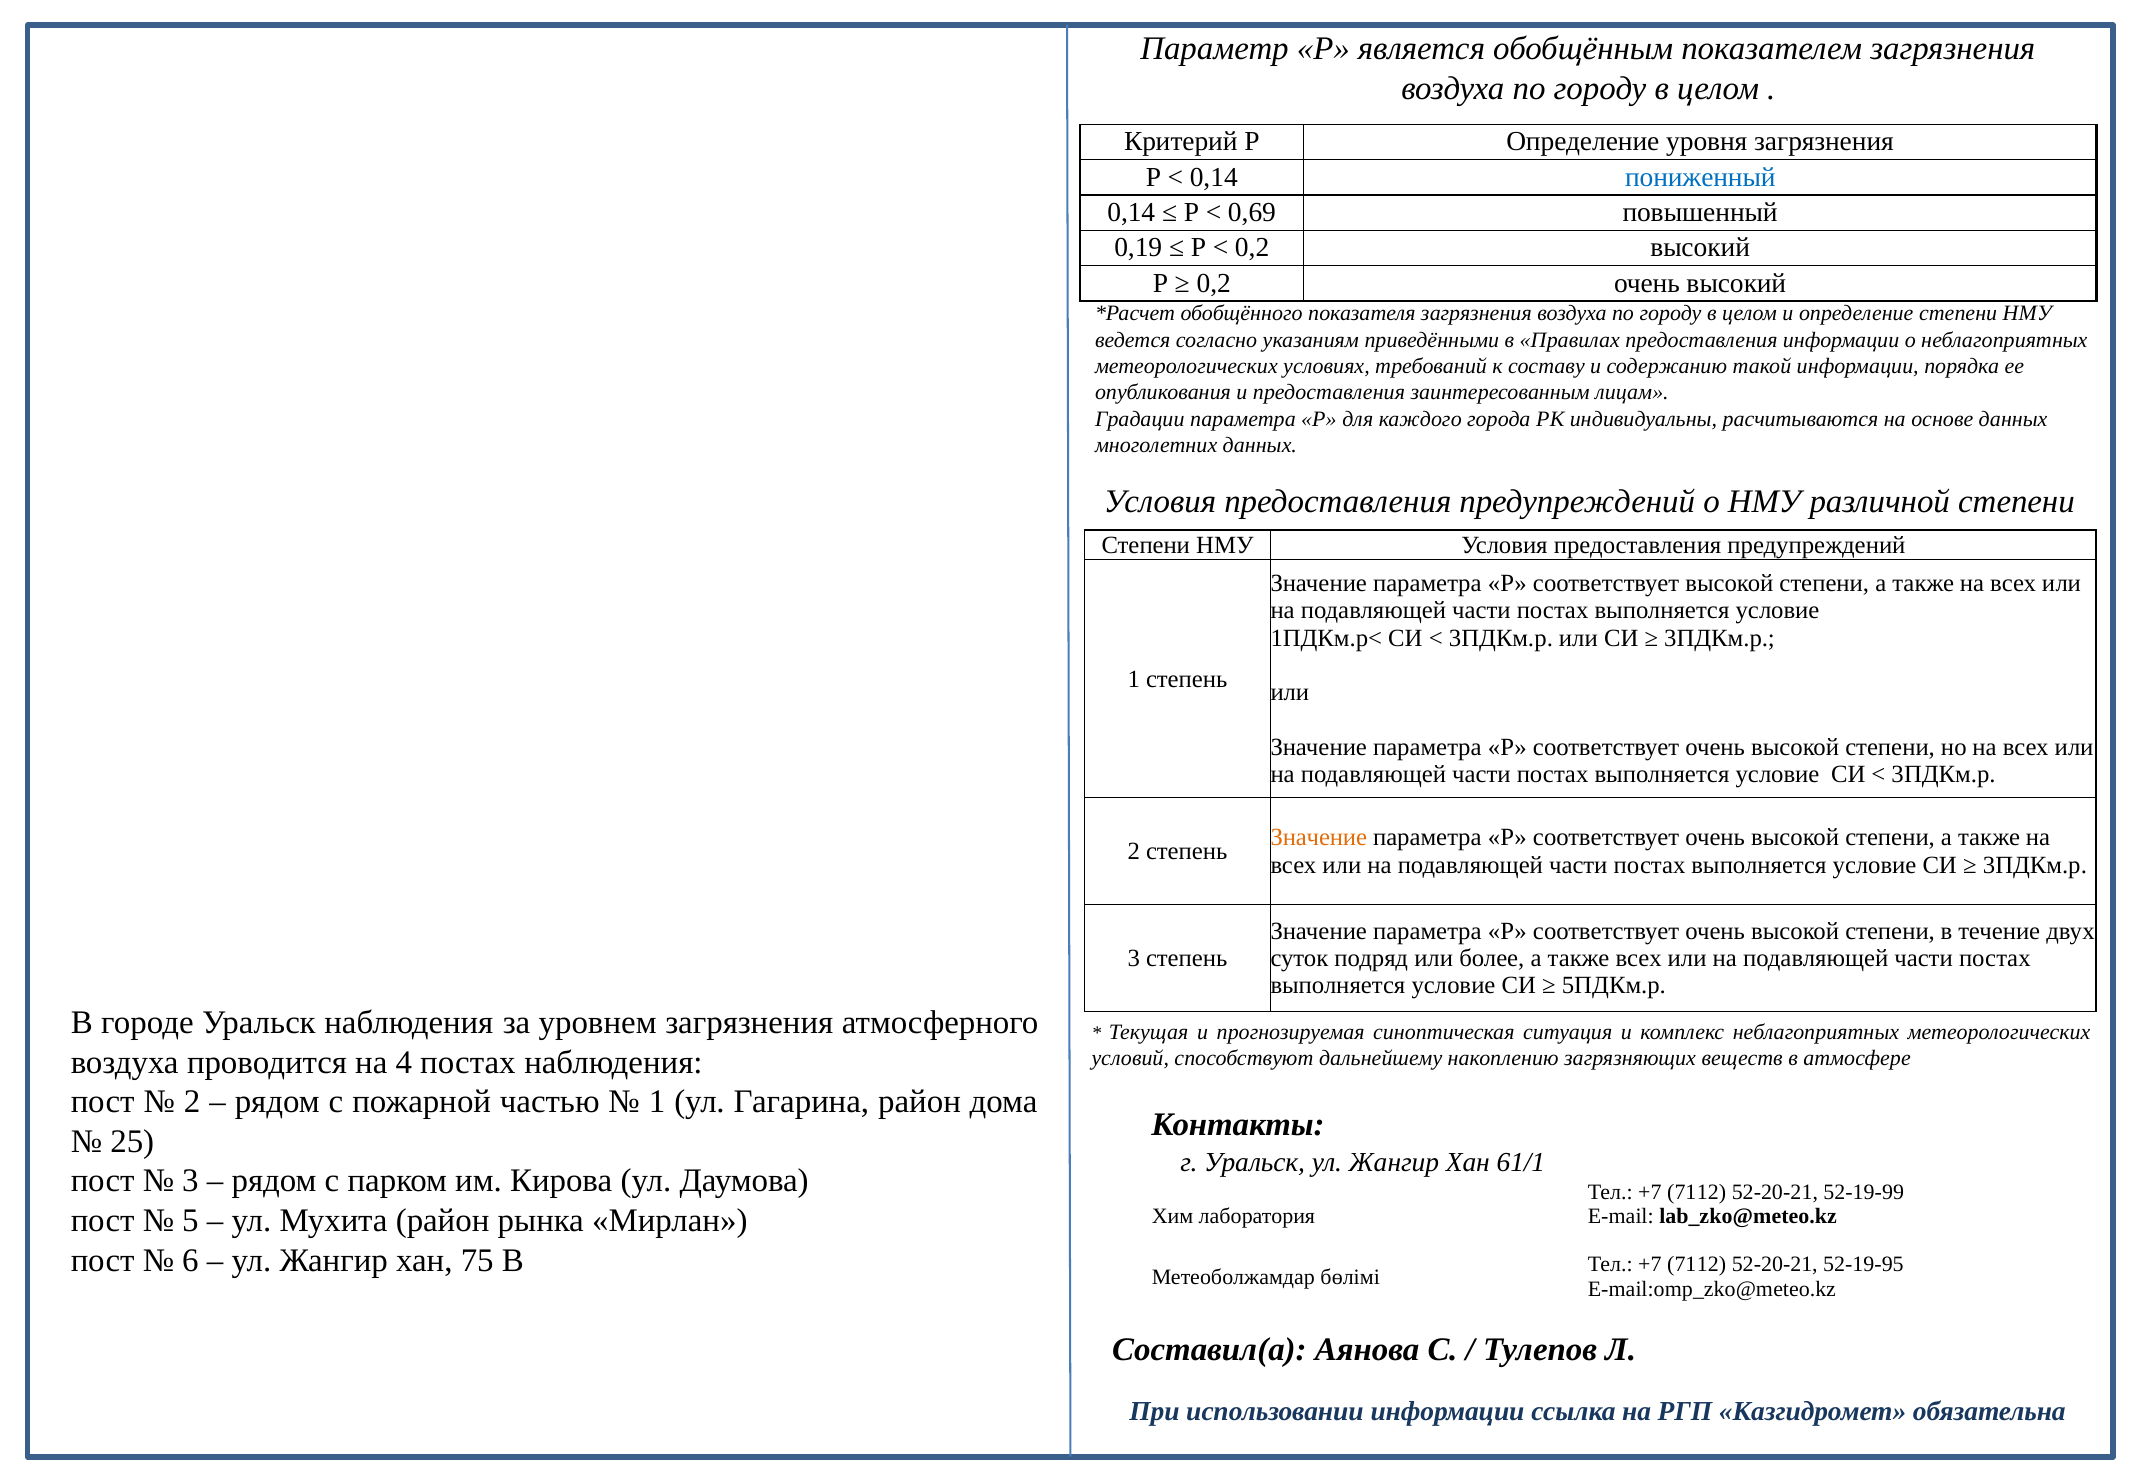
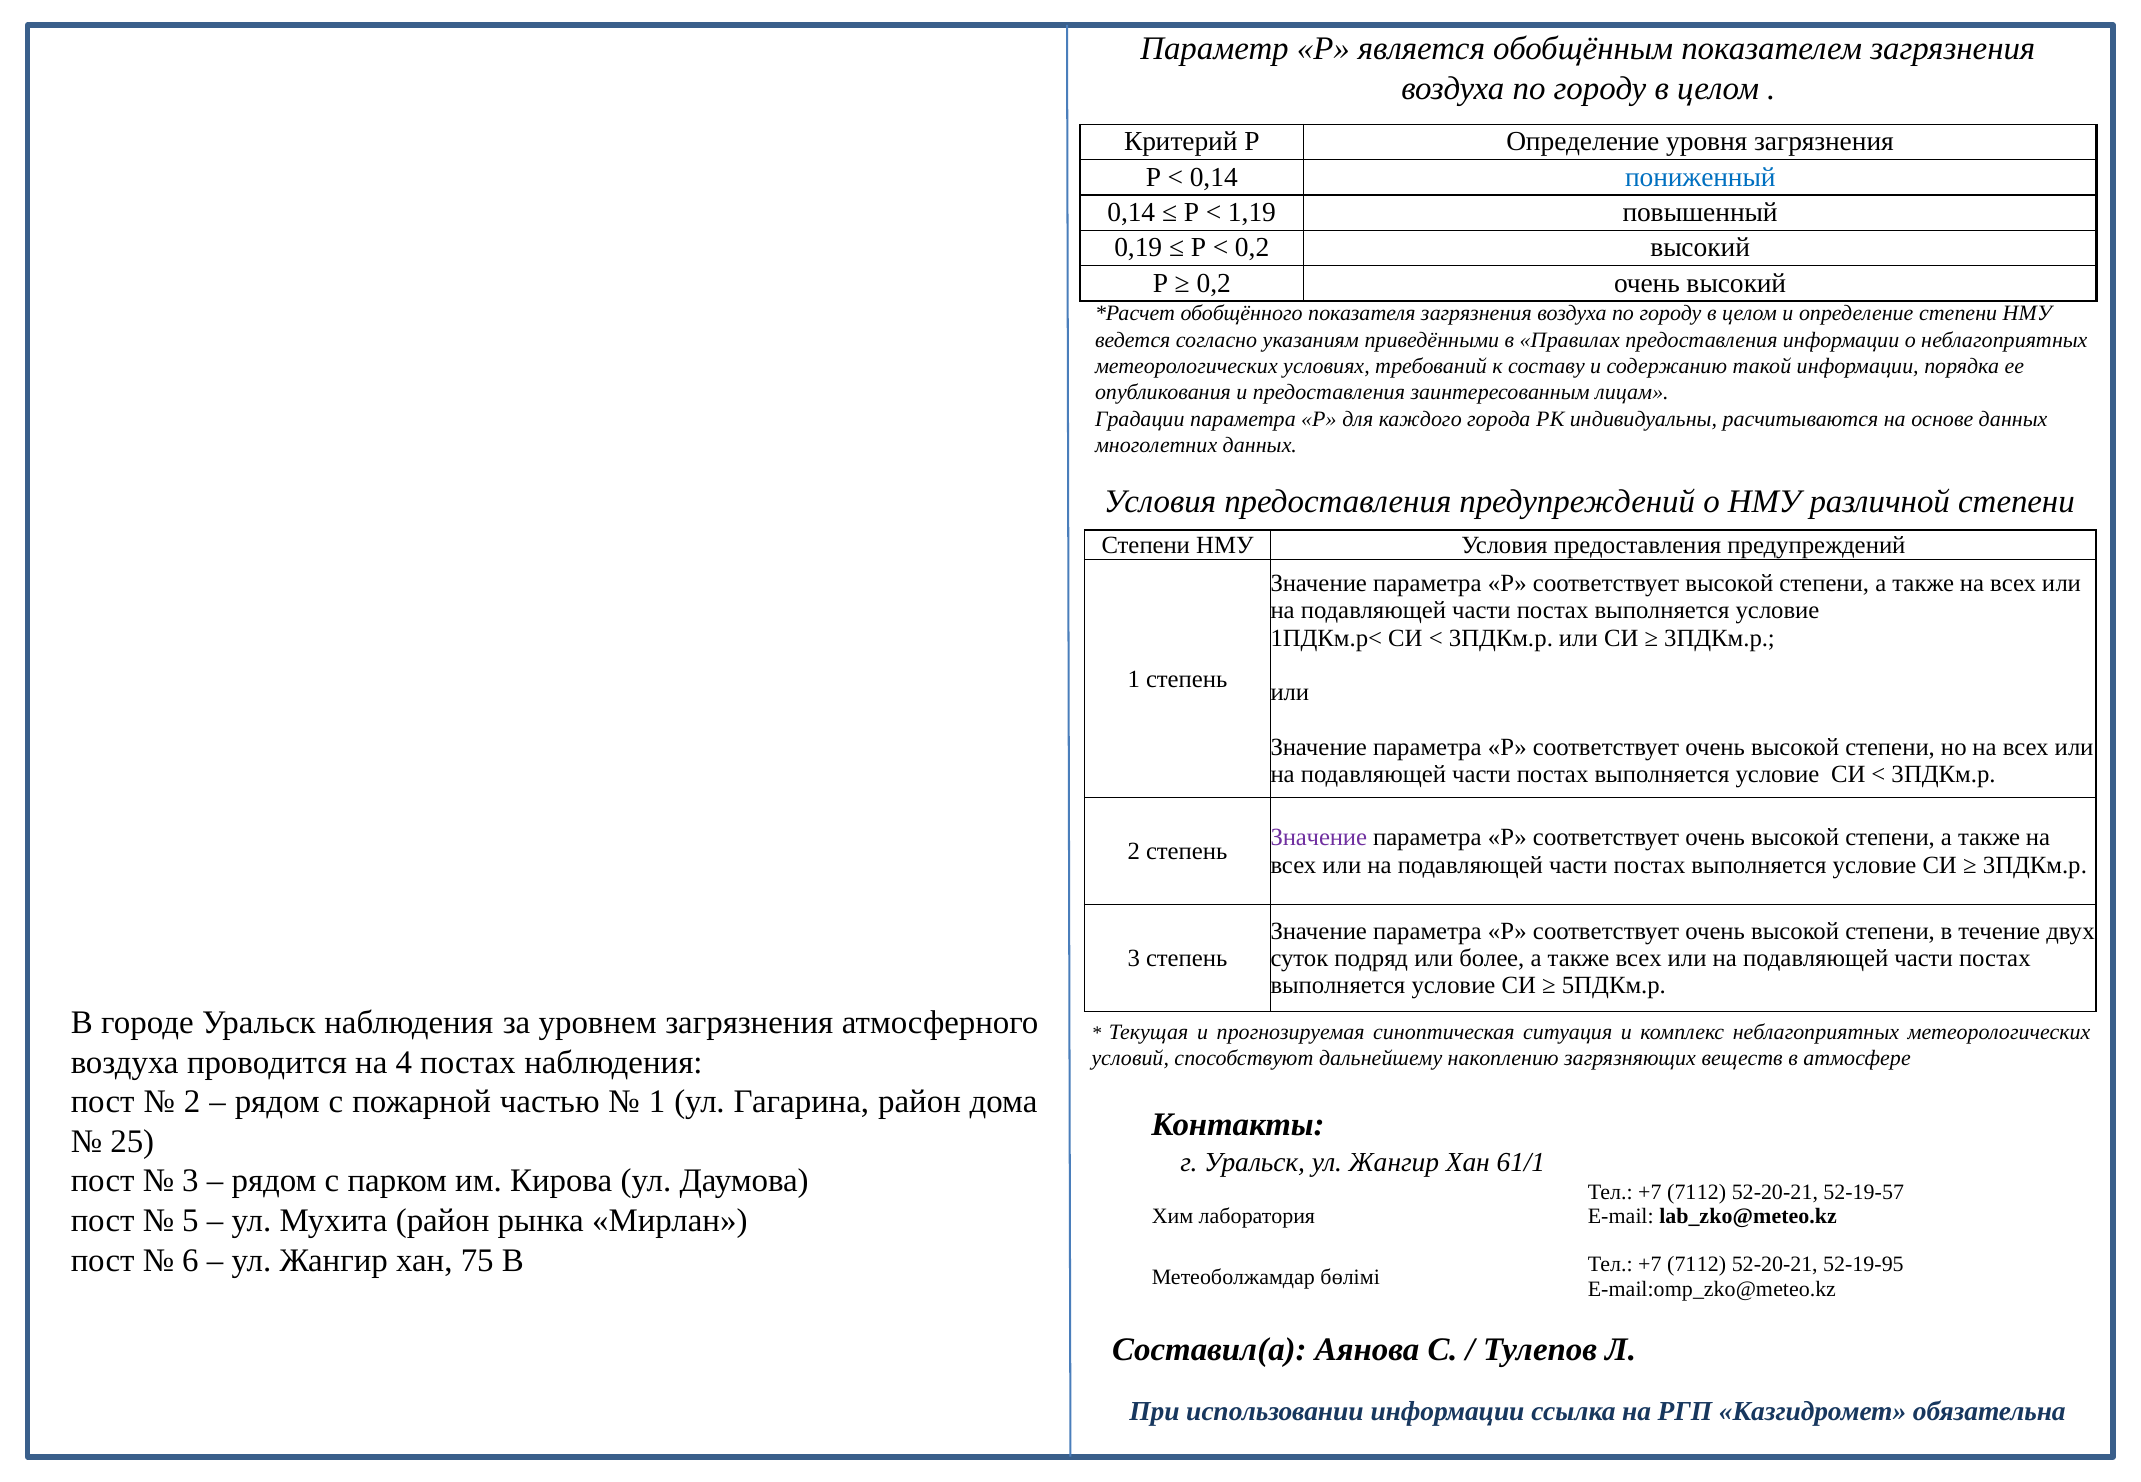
0,69: 0,69 -> 1,19
Значение at (1319, 838) colour: orange -> purple
52-19-99: 52-19-99 -> 52-19-57
